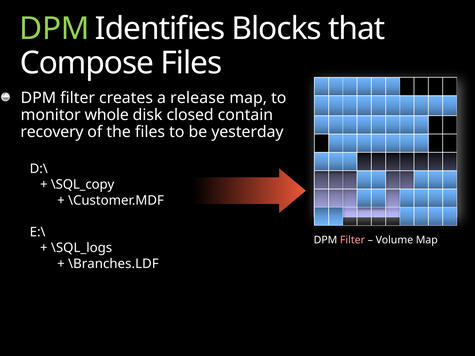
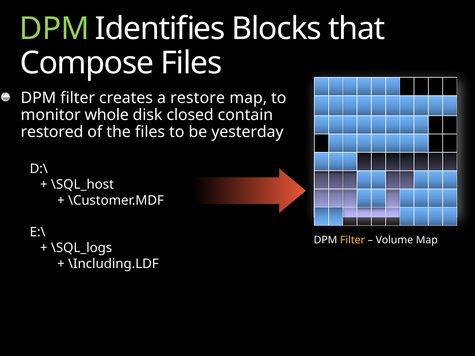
release: release -> restore
recovery: recovery -> restored
\SQL_copy: \SQL_copy -> \SQL_host
Filter at (352, 240) colour: pink -> yellow
\Branches.LDF: \Branches.LDF -> \Including.LDF
